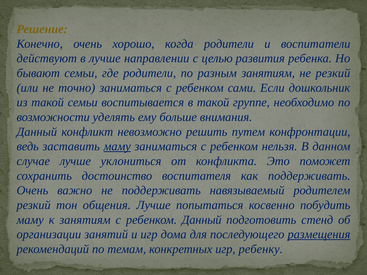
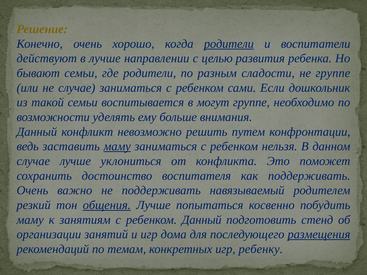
родители at (229, 44) underline: none -> present
разным занятиям: занятиям -> сладости
не резкий: резкий -> группе
не точно: точно -> случае
в такой: такой -> могут
общения underline: none -> present
